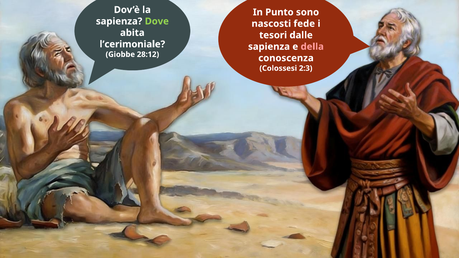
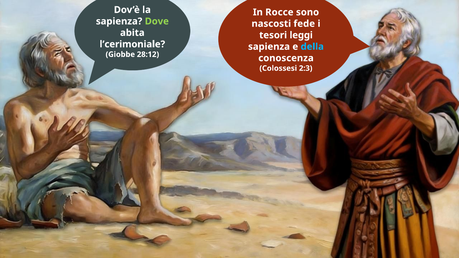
Punto: Punto -> Rocce
dalle: dalle -> leggi
della colour: pink -> light blue
